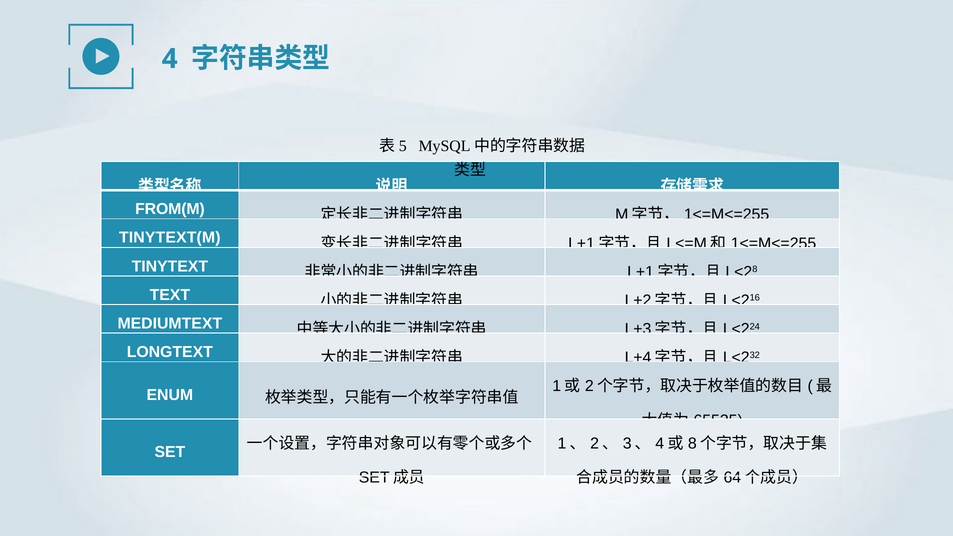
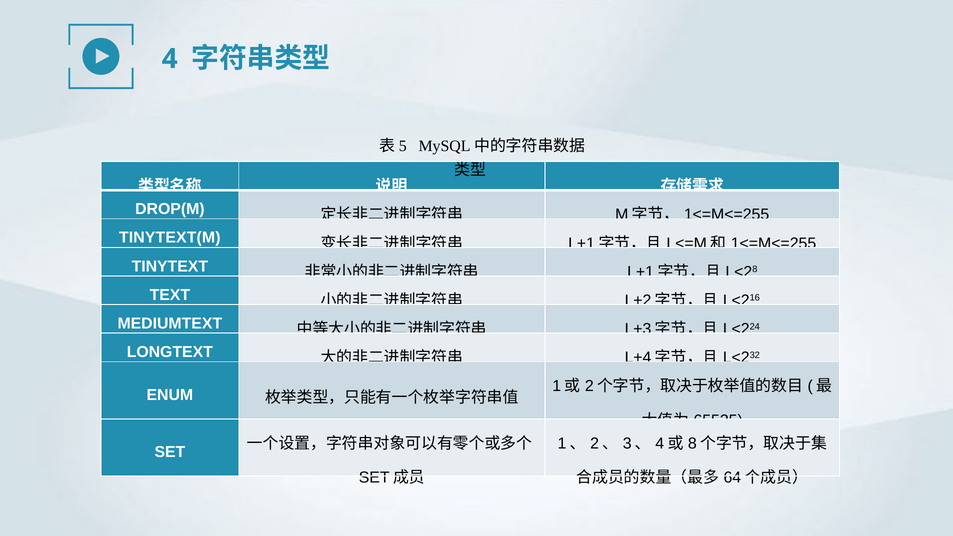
FROM(M: FROM(M -> DROP(M
